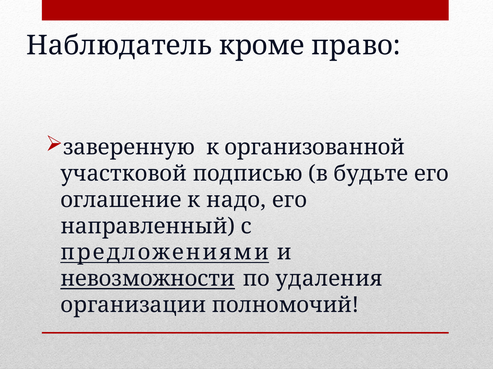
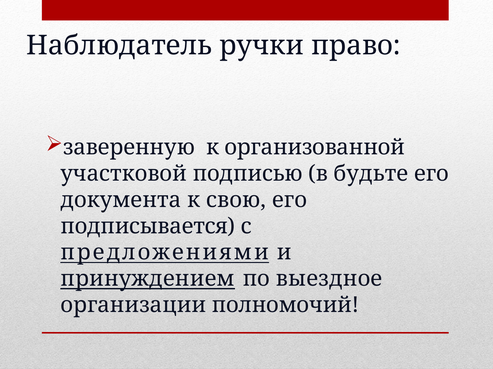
кроме: кроме -> ручки
оглашение: оглашение -> документа
надо: надо -> свою
направленный: направленный -> подписывается
невозможности: невозможности -> принуждением
удаления: удаления -> выездное
